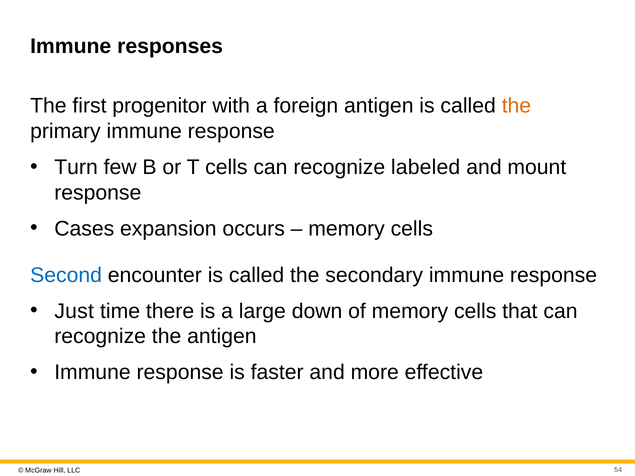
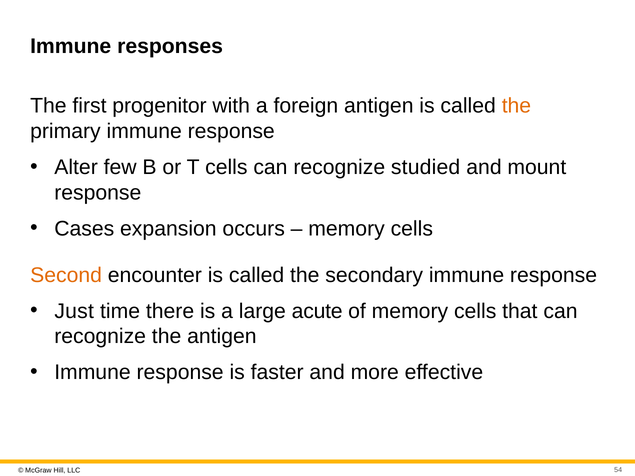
Turn: Turn -> Alter
labeled: labeled -> studied
Second colour: blue -> orange
down: down -> acute
